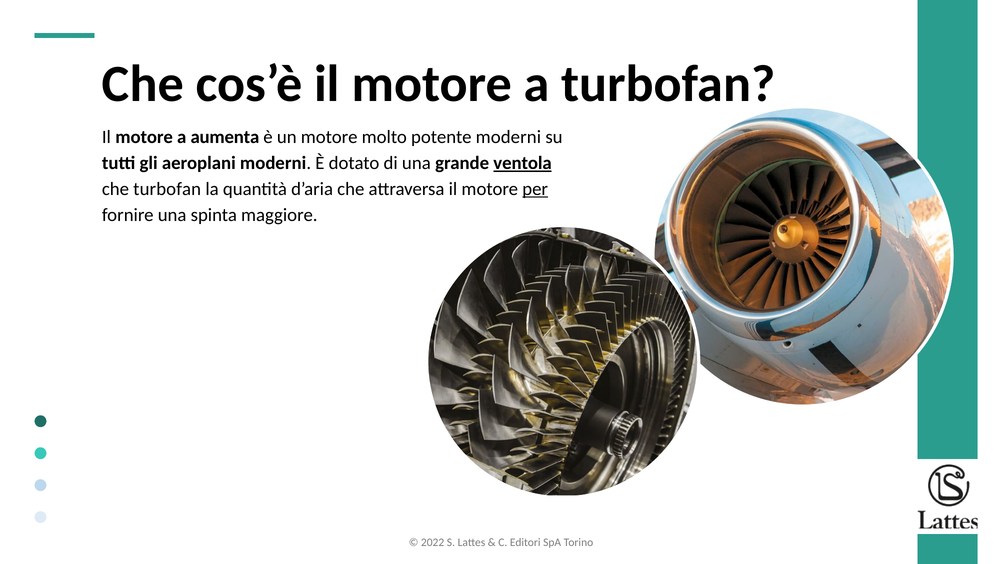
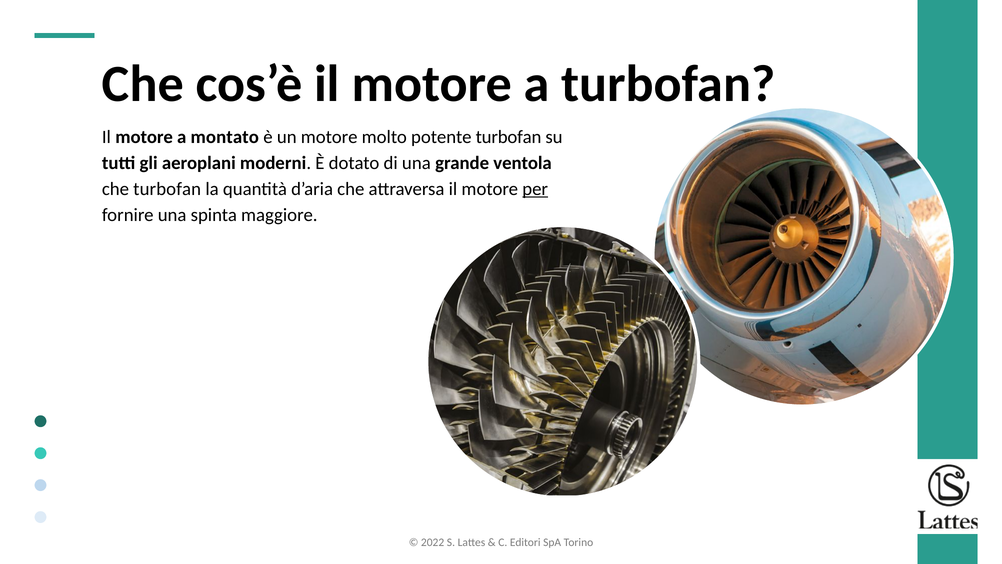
aumenta: aumenta -> montato
potente moderni: moderni -> turbofan
ventola underline: present -> none
